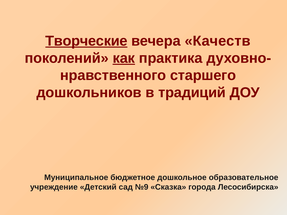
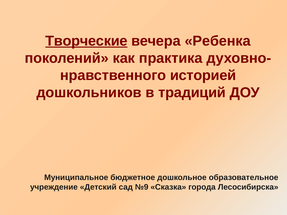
Качеств: Качеств -> Ребенка
как underline: present -> none
старшего: старшего -> историей
